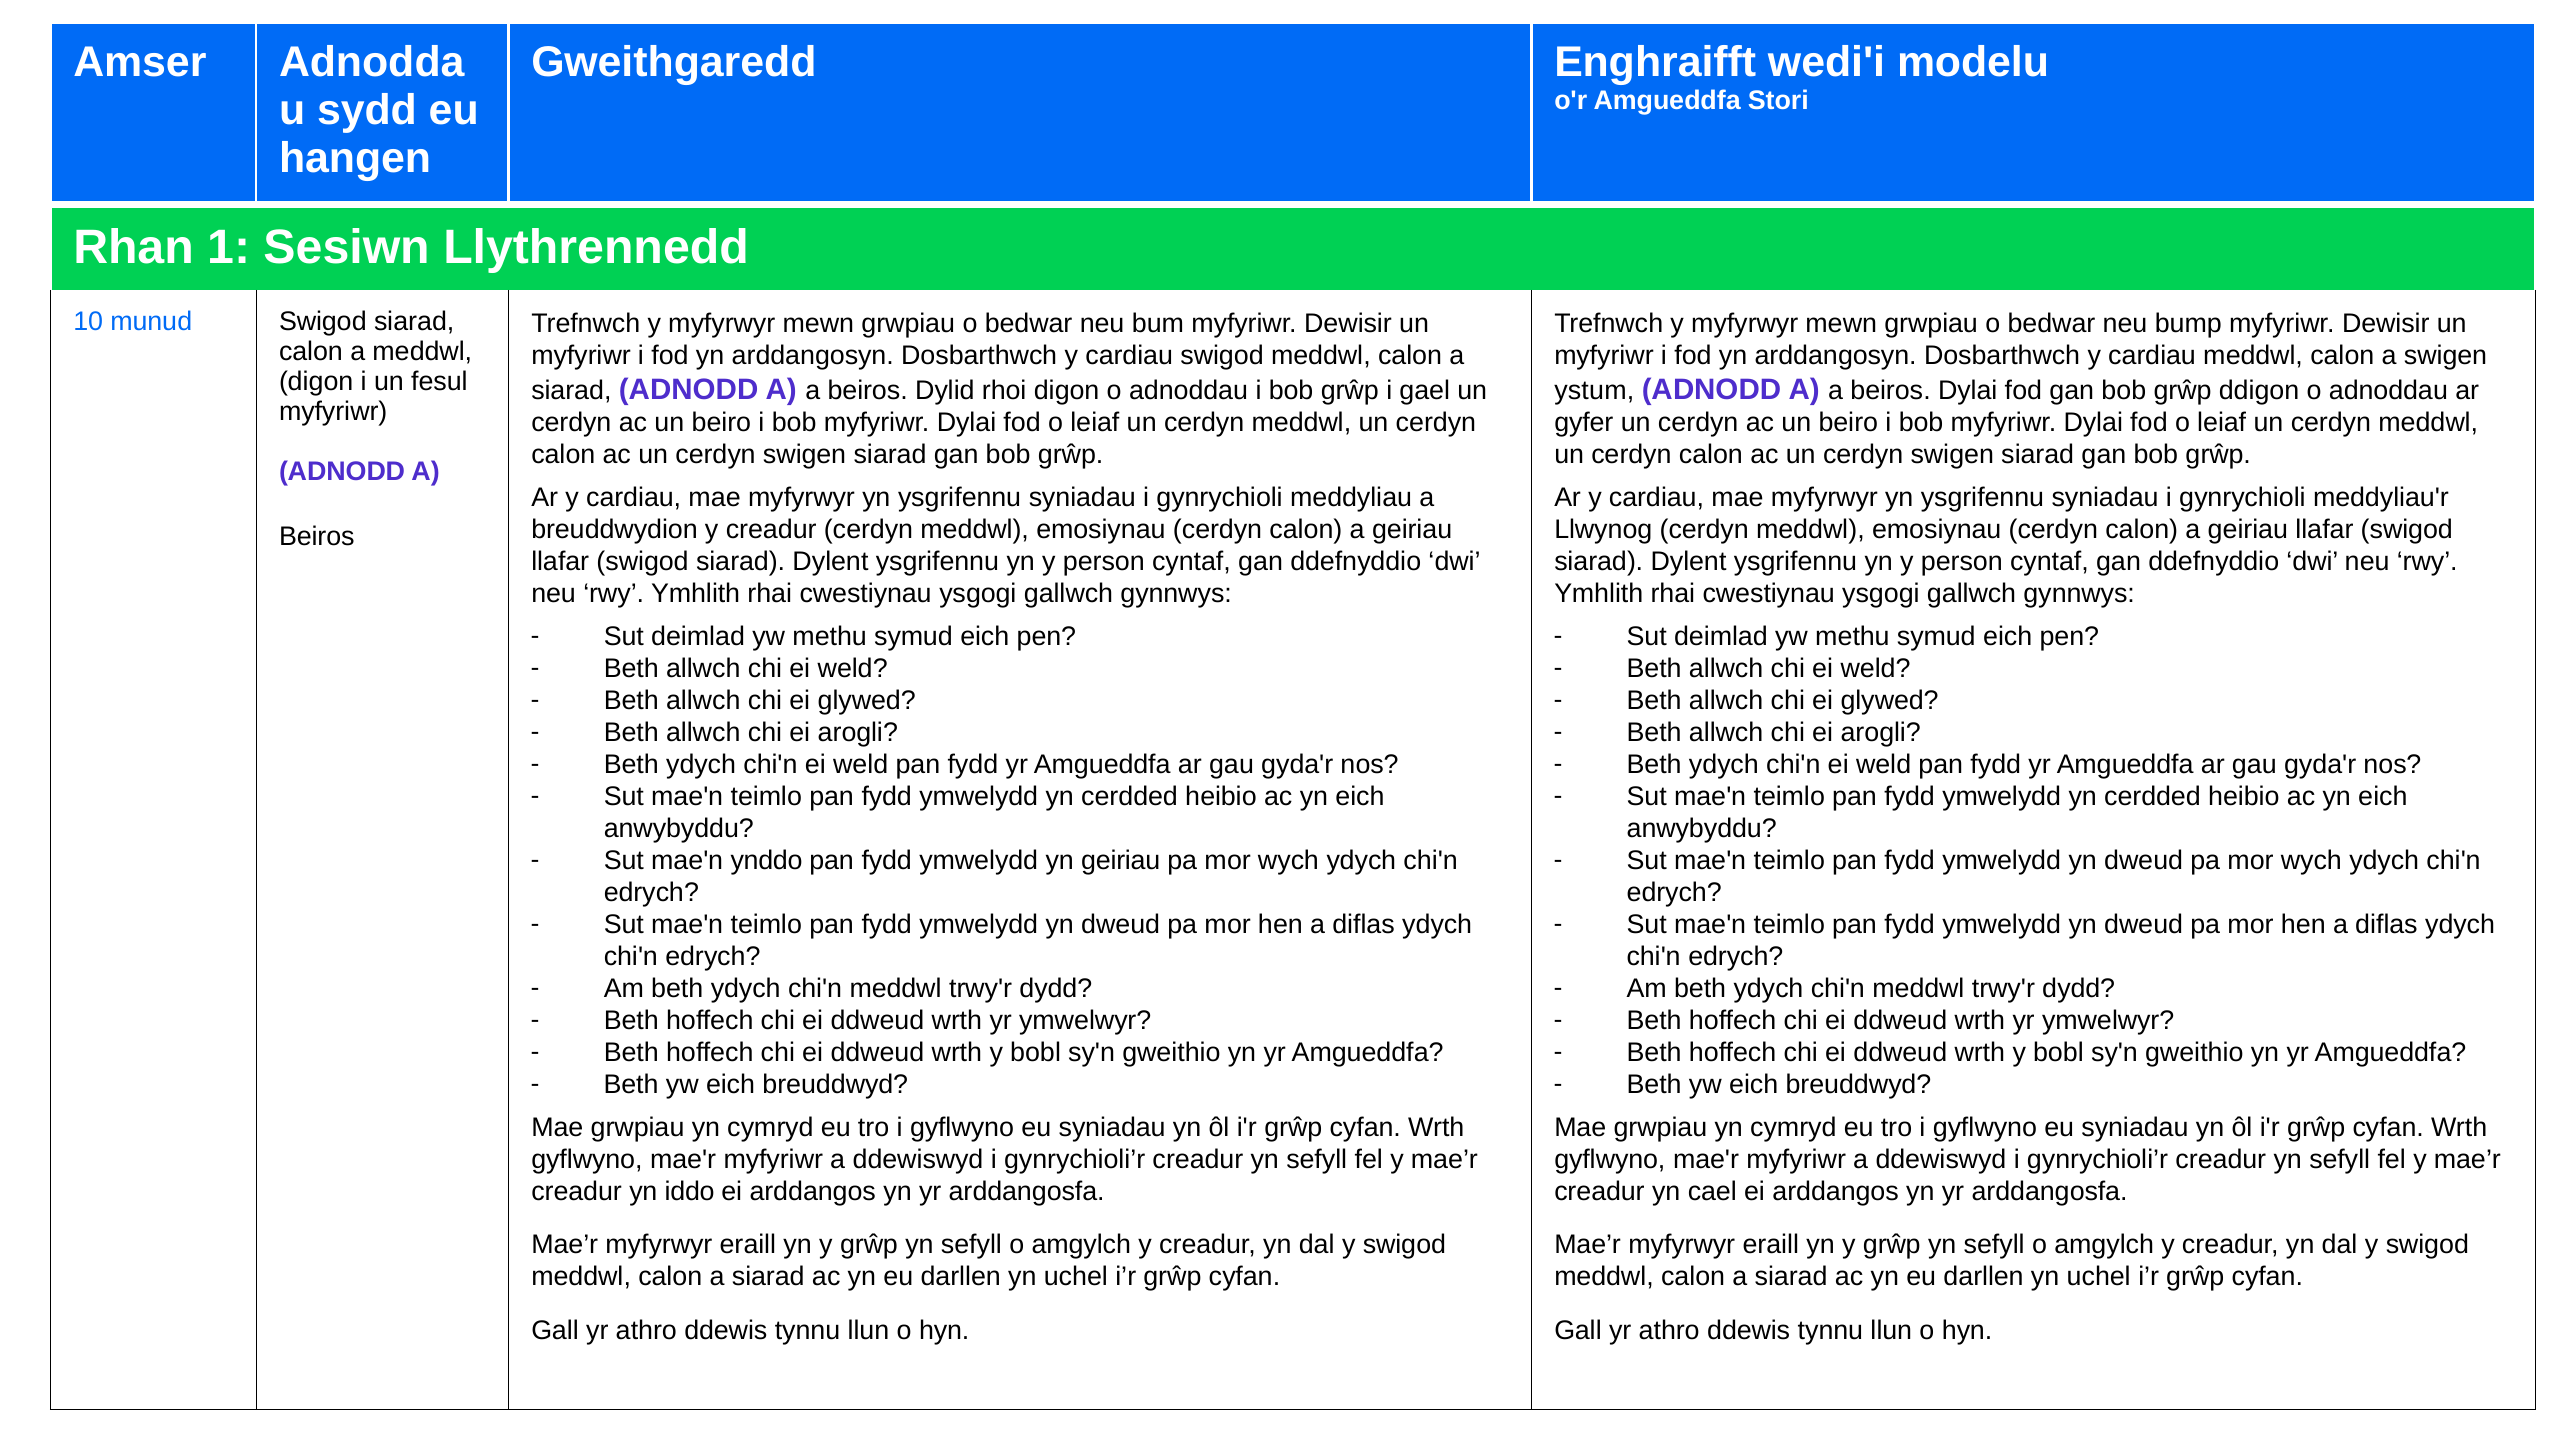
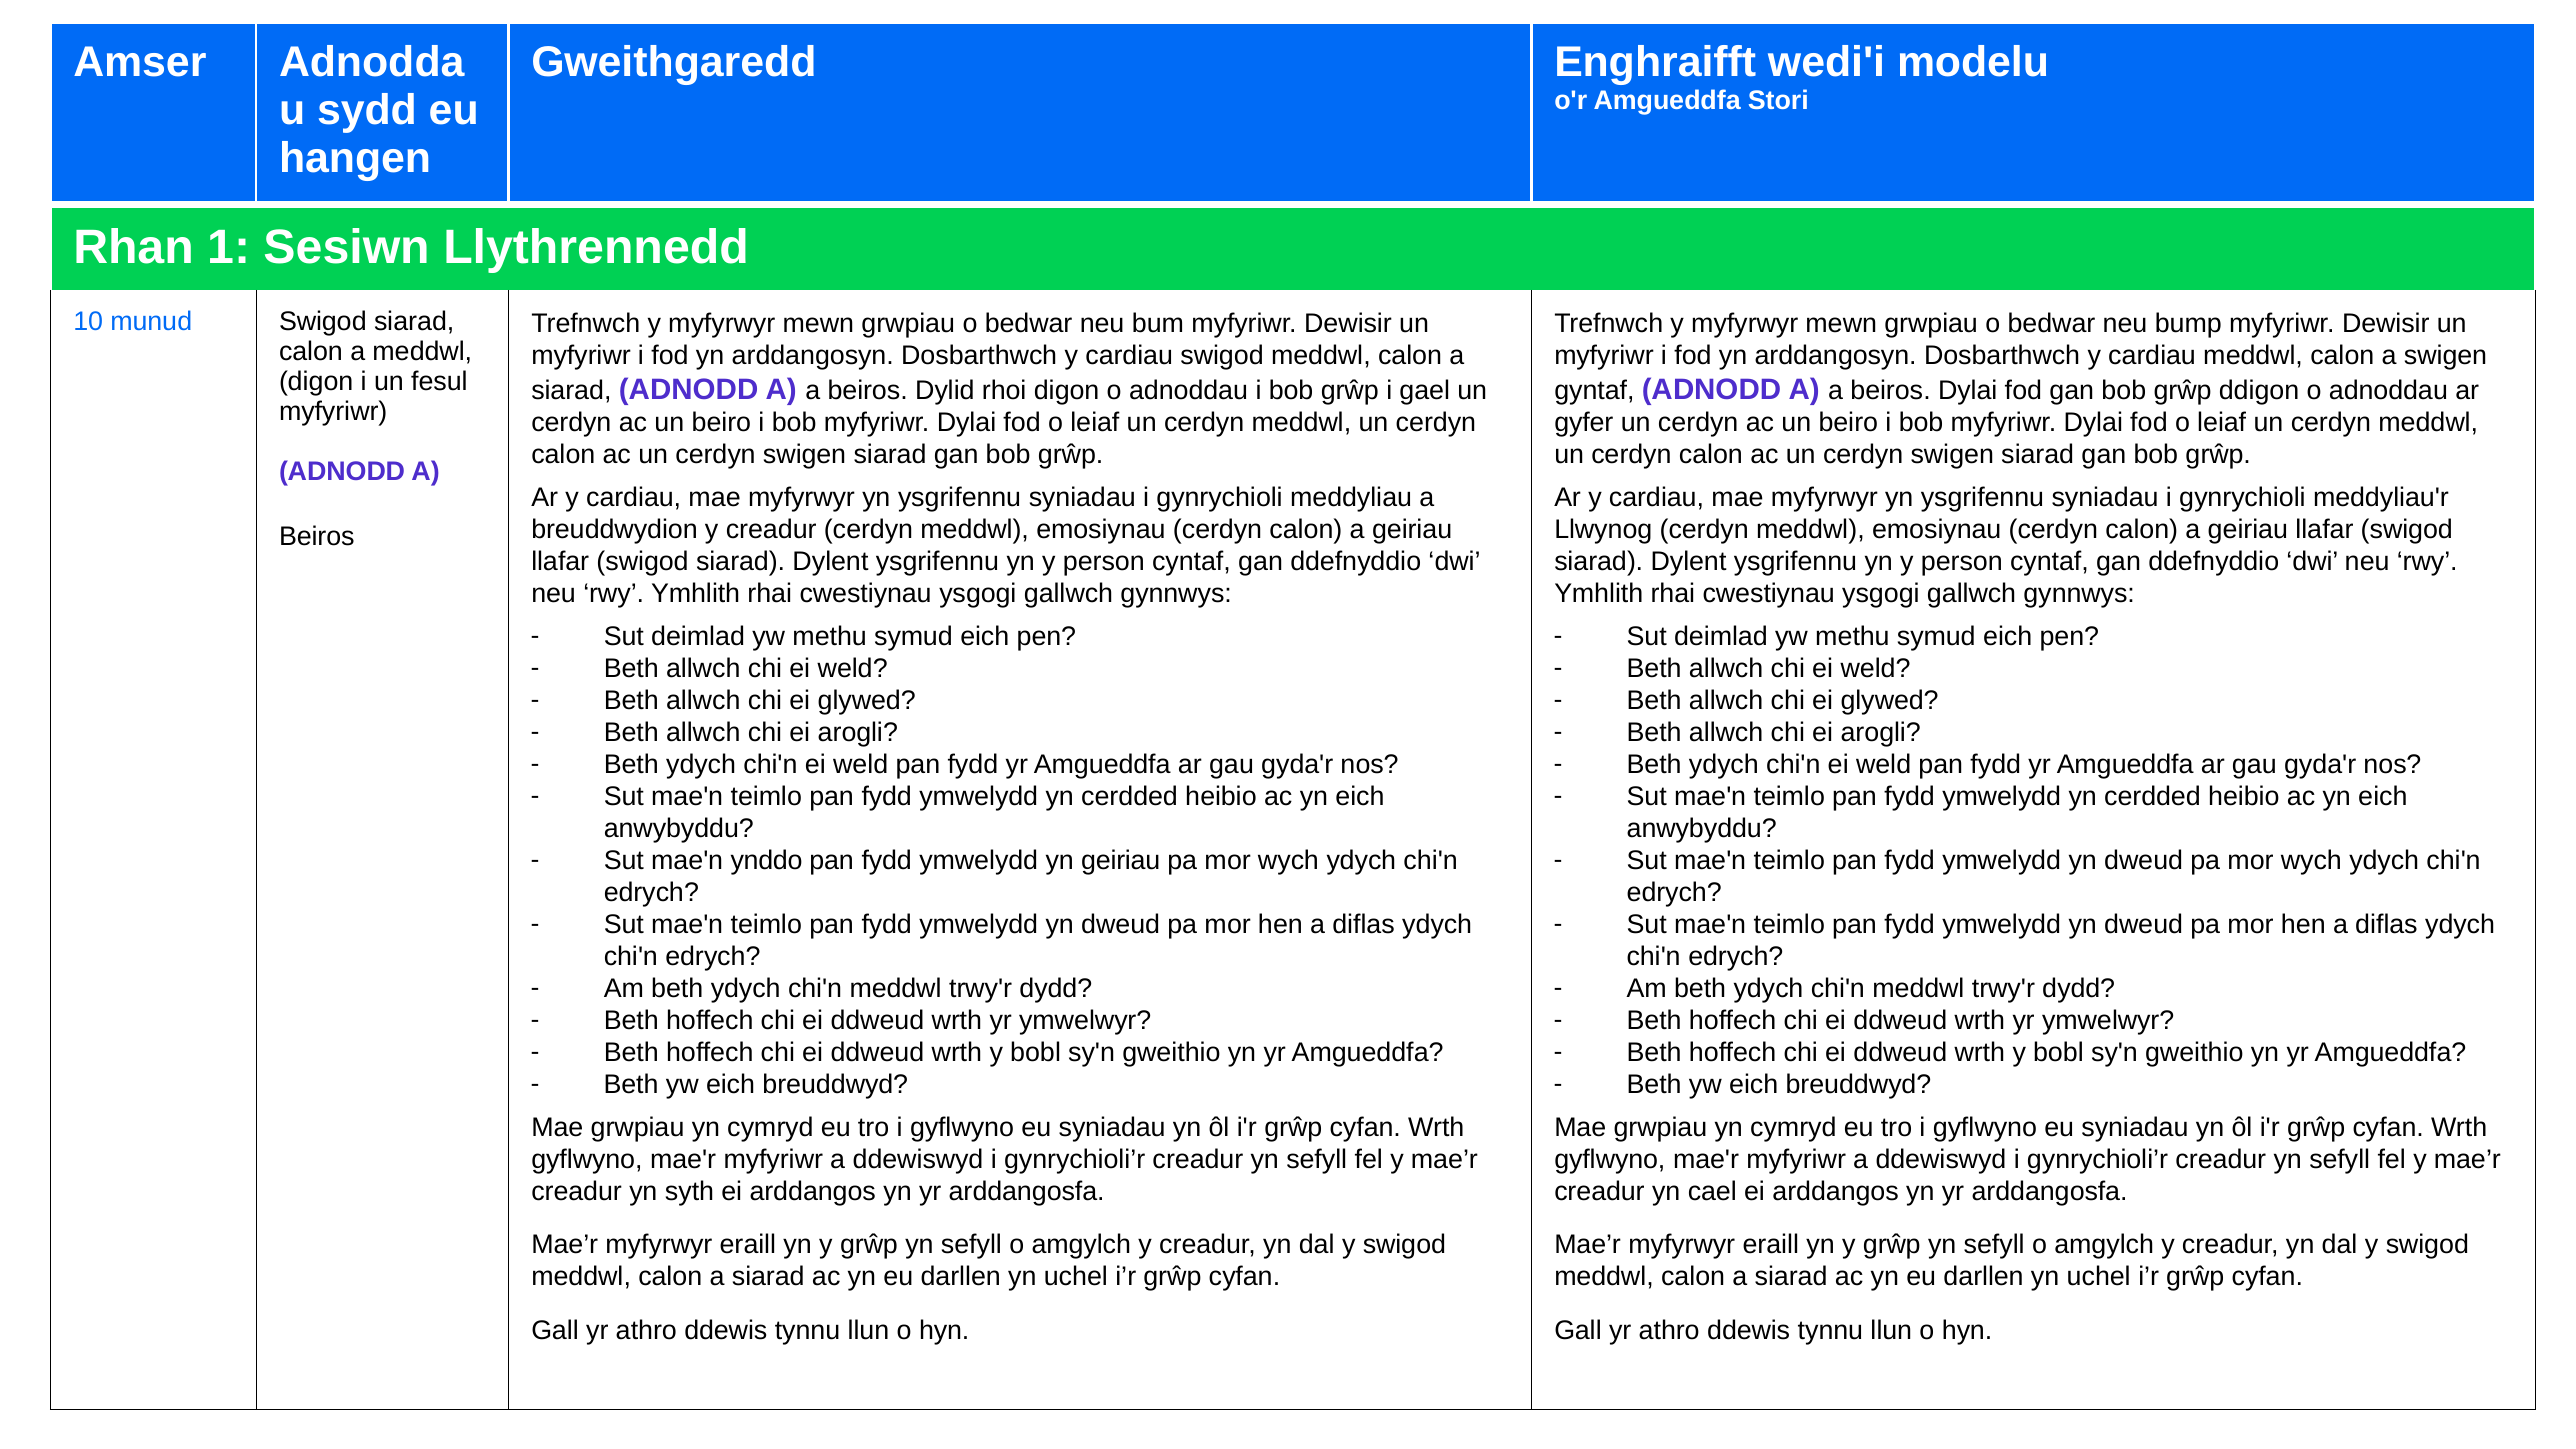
ystum: ystum -> gyntaf
iddo: iddo -> syth
